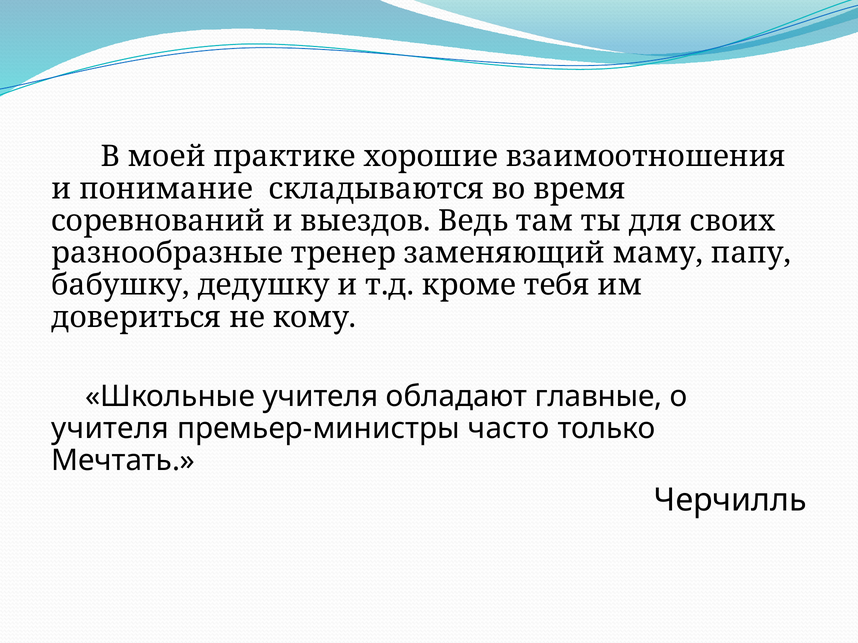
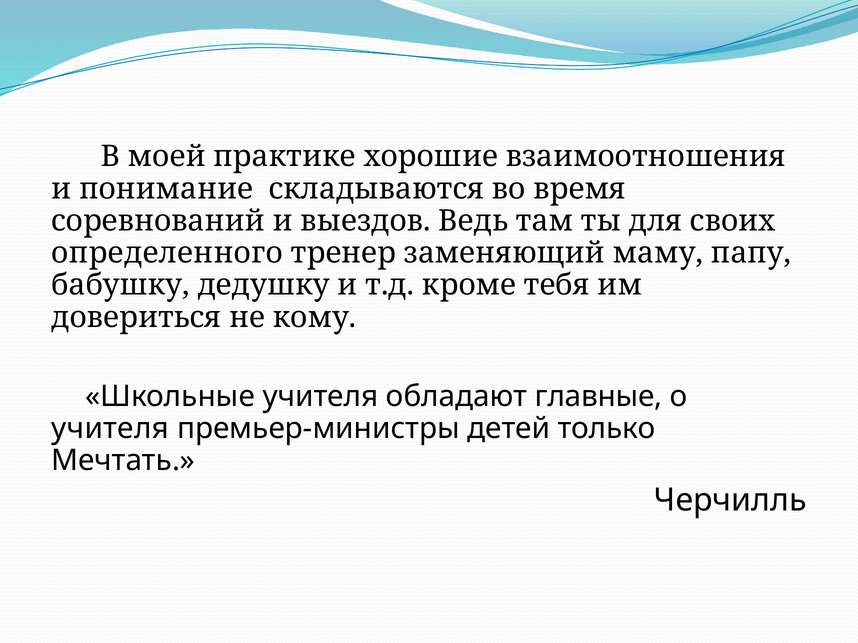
разнообразные: разнообразные -> определенного
часто: часто -> детей
